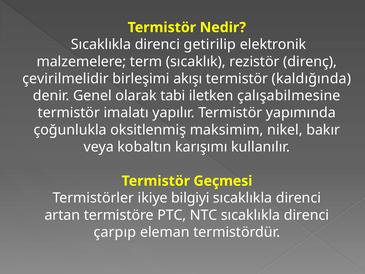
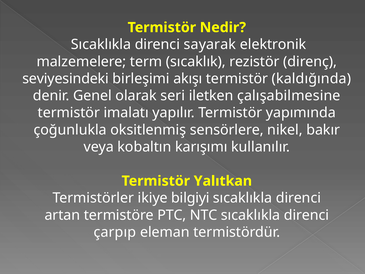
getirilip: getirilip -> sayarak
çevirilmelidir: çevirilmelidir -> seviyesindeki
tabi: tabi -> seri
maksimim: maksimim -> sensörlere
Geçmesi: Geçmesi -> Yalıtkan
